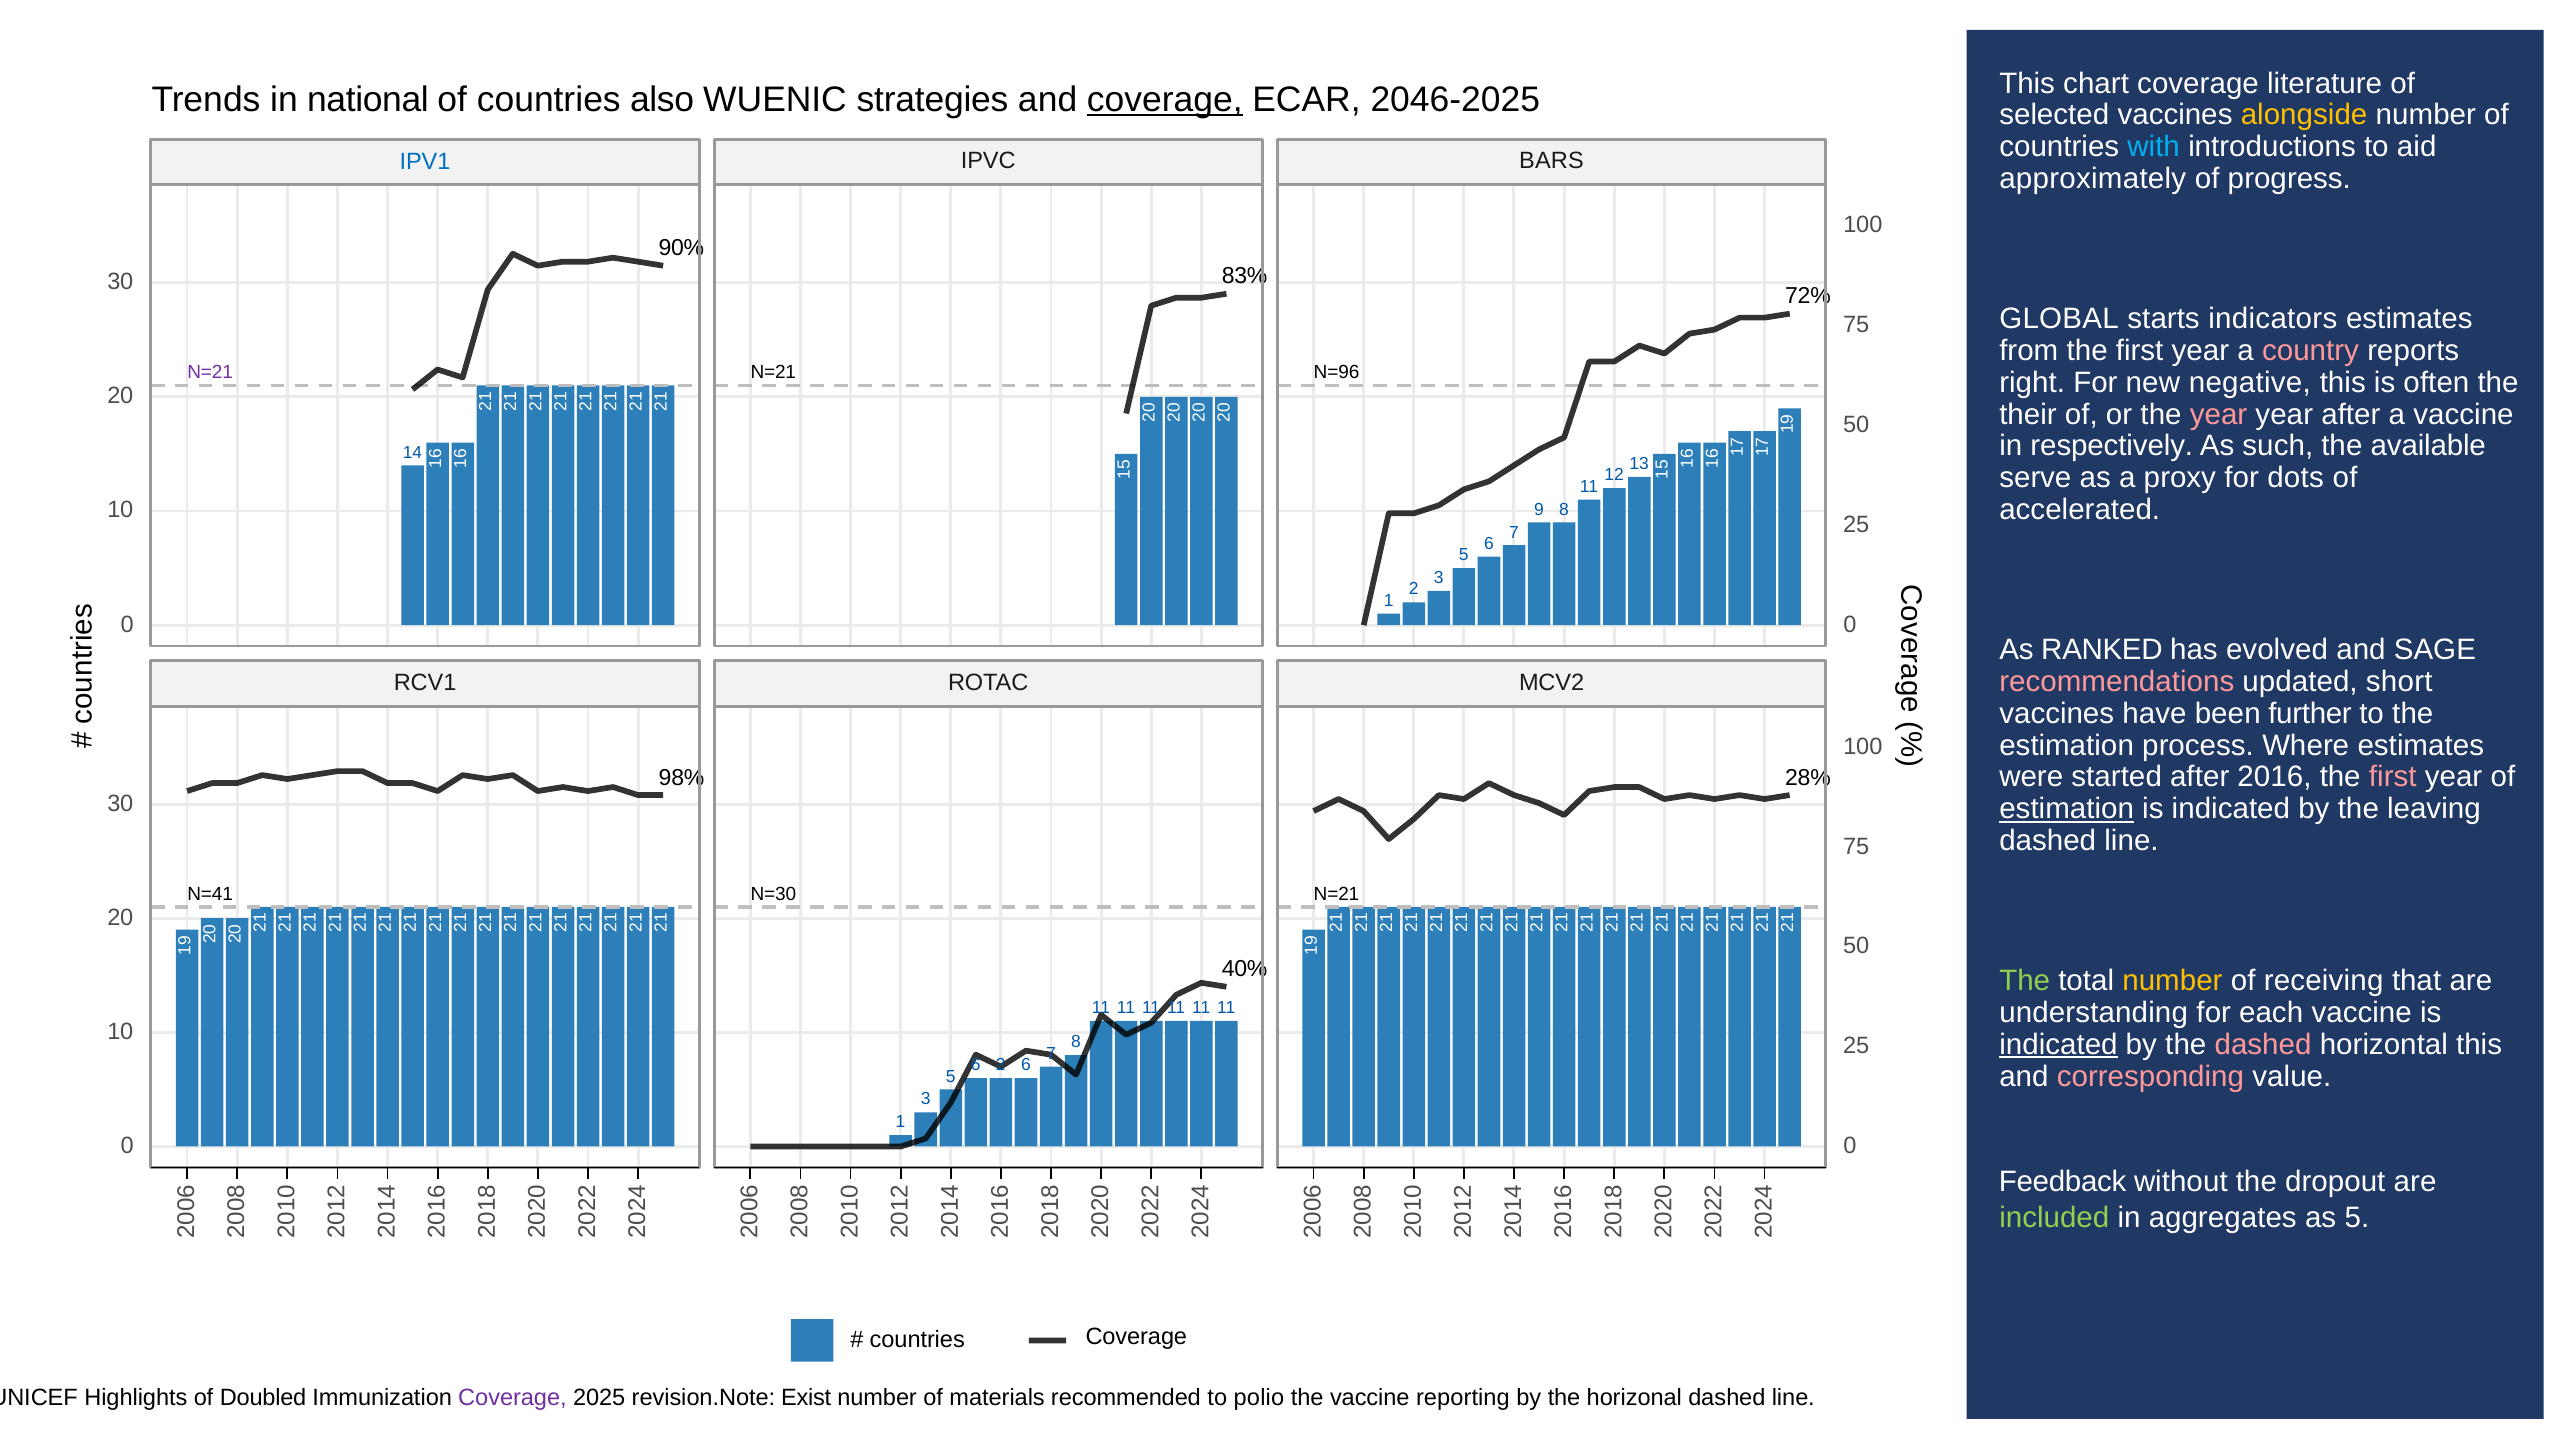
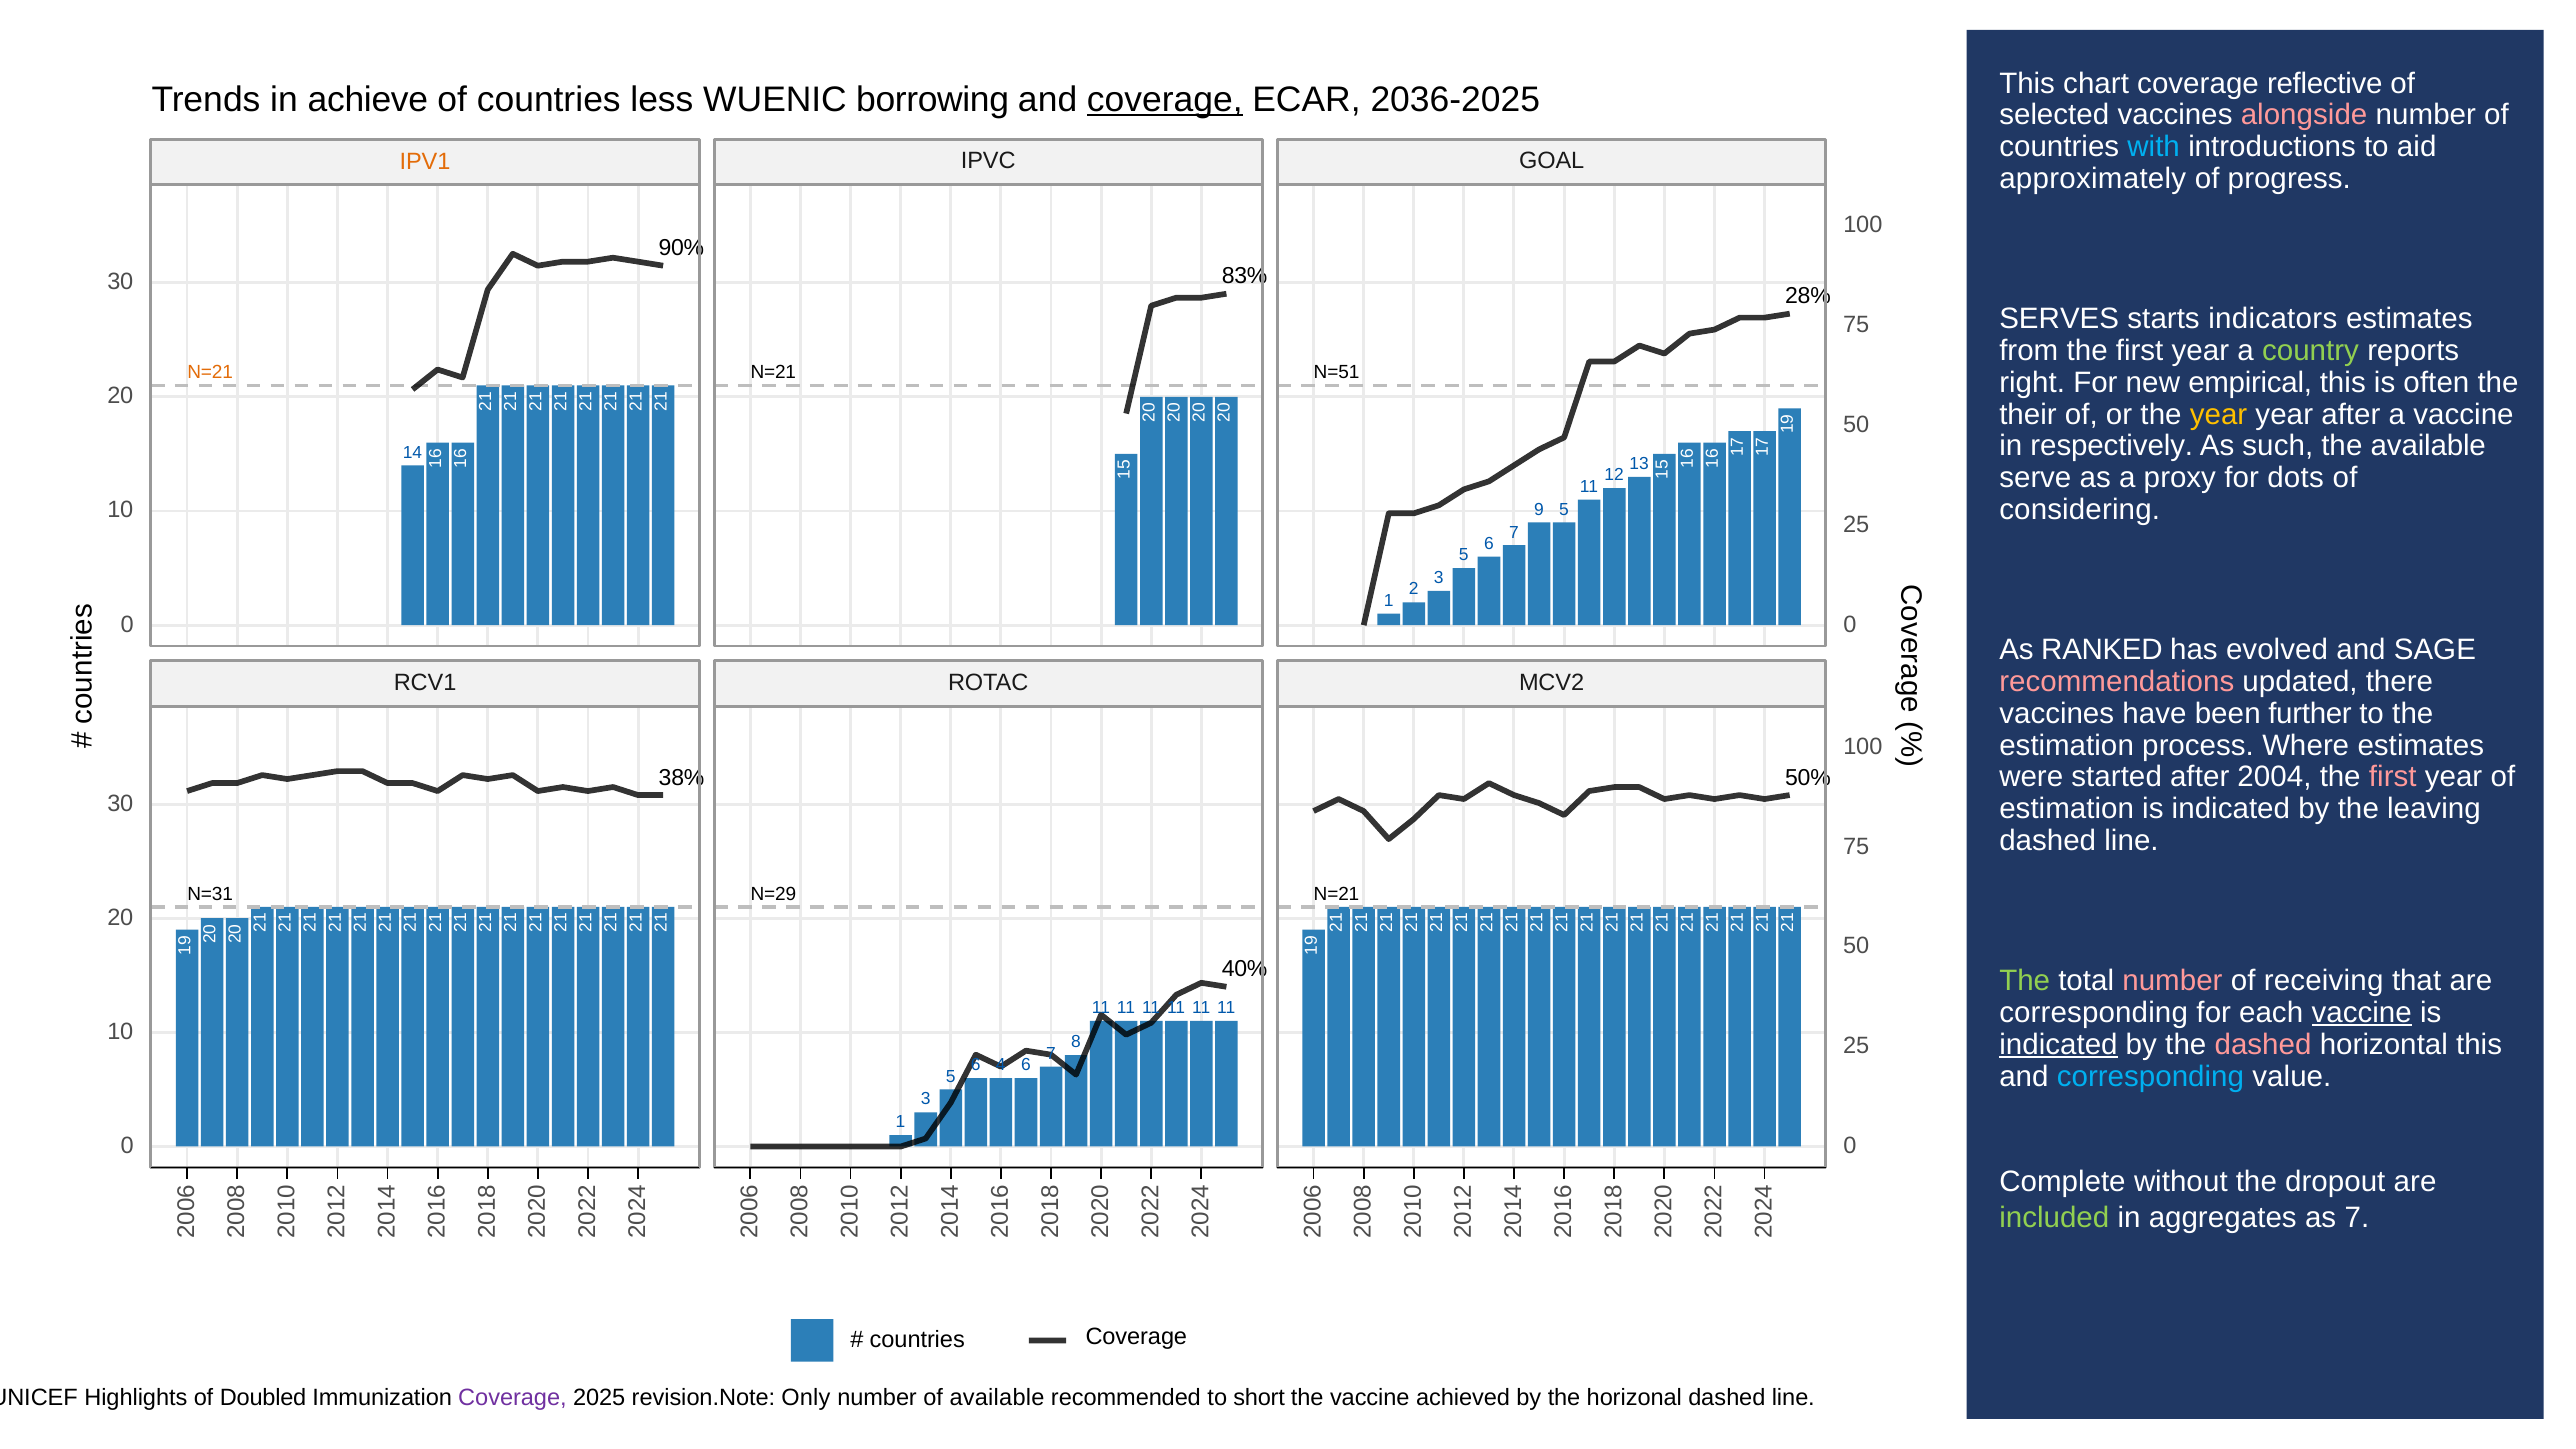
literature: literature -> reflective
national: national -> achieve
also: also -> less
strategies: strategies -> borrowing
2046-2025: 2046-2025 -> 2036-2025
alongside colour: yellow -> pink
IPV1 colour: blue -> orange
BARS: BARS -> GOAL
72%: 72% -> 28%
GLOBAL: GLOBAL -> SERVES
country colour: pink -> light green
N=21 at (210, 373) colour: purple -> orange
N=96: N=96 -> N=51
negative: negative -> empirical
year at (2219, 414) colour: pink -> yellow
accelerated: accelerated -> considering
9 8: 8 -> 5
short: short -> there
2016: 2016 -> 2004
98%: 98% -> 38%
28%: 28% -> 50%
estimation at (2067, 809) underline: present -> none
N=41: N=41 -> N=31
N=30: N=30 -> N=29
number at (2172, 981) colour: yellow -> pink
understanding at (2094, 1013): understanding -> corresponding
vaccine at (2362, 1013) underline: none -> present
2 at (1001, 1065): 2 -> 4
corresponding at (2150, 1076) colour: pink -> light blue
Feedback: Feedback -> Complete
as 5: 5 -> 7
Exist: Exist -> Only
of materials: materials -> available
polio: polio -> short
reporting: reporting -> achieved
